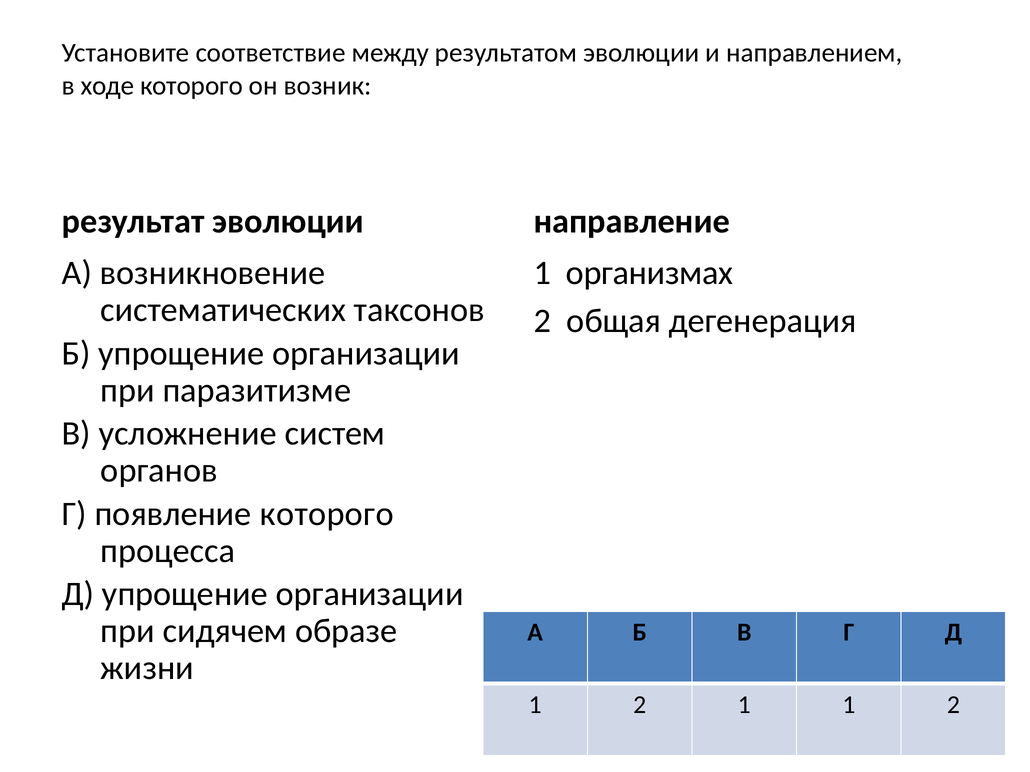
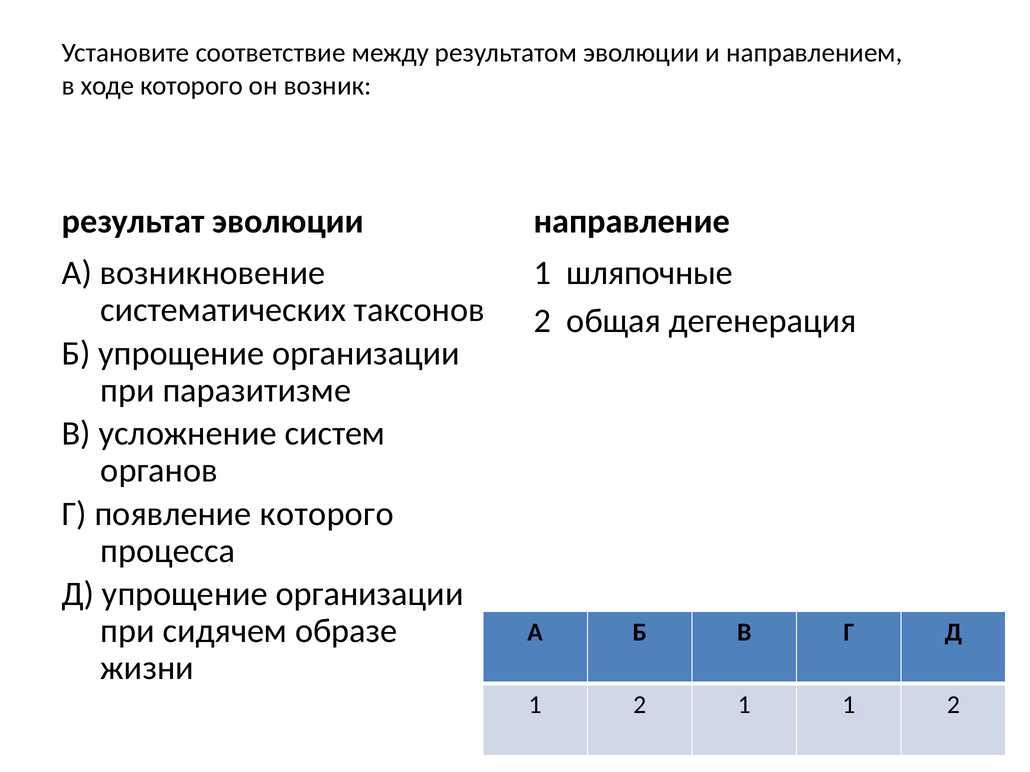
организмах: организмах -> шляпочные
